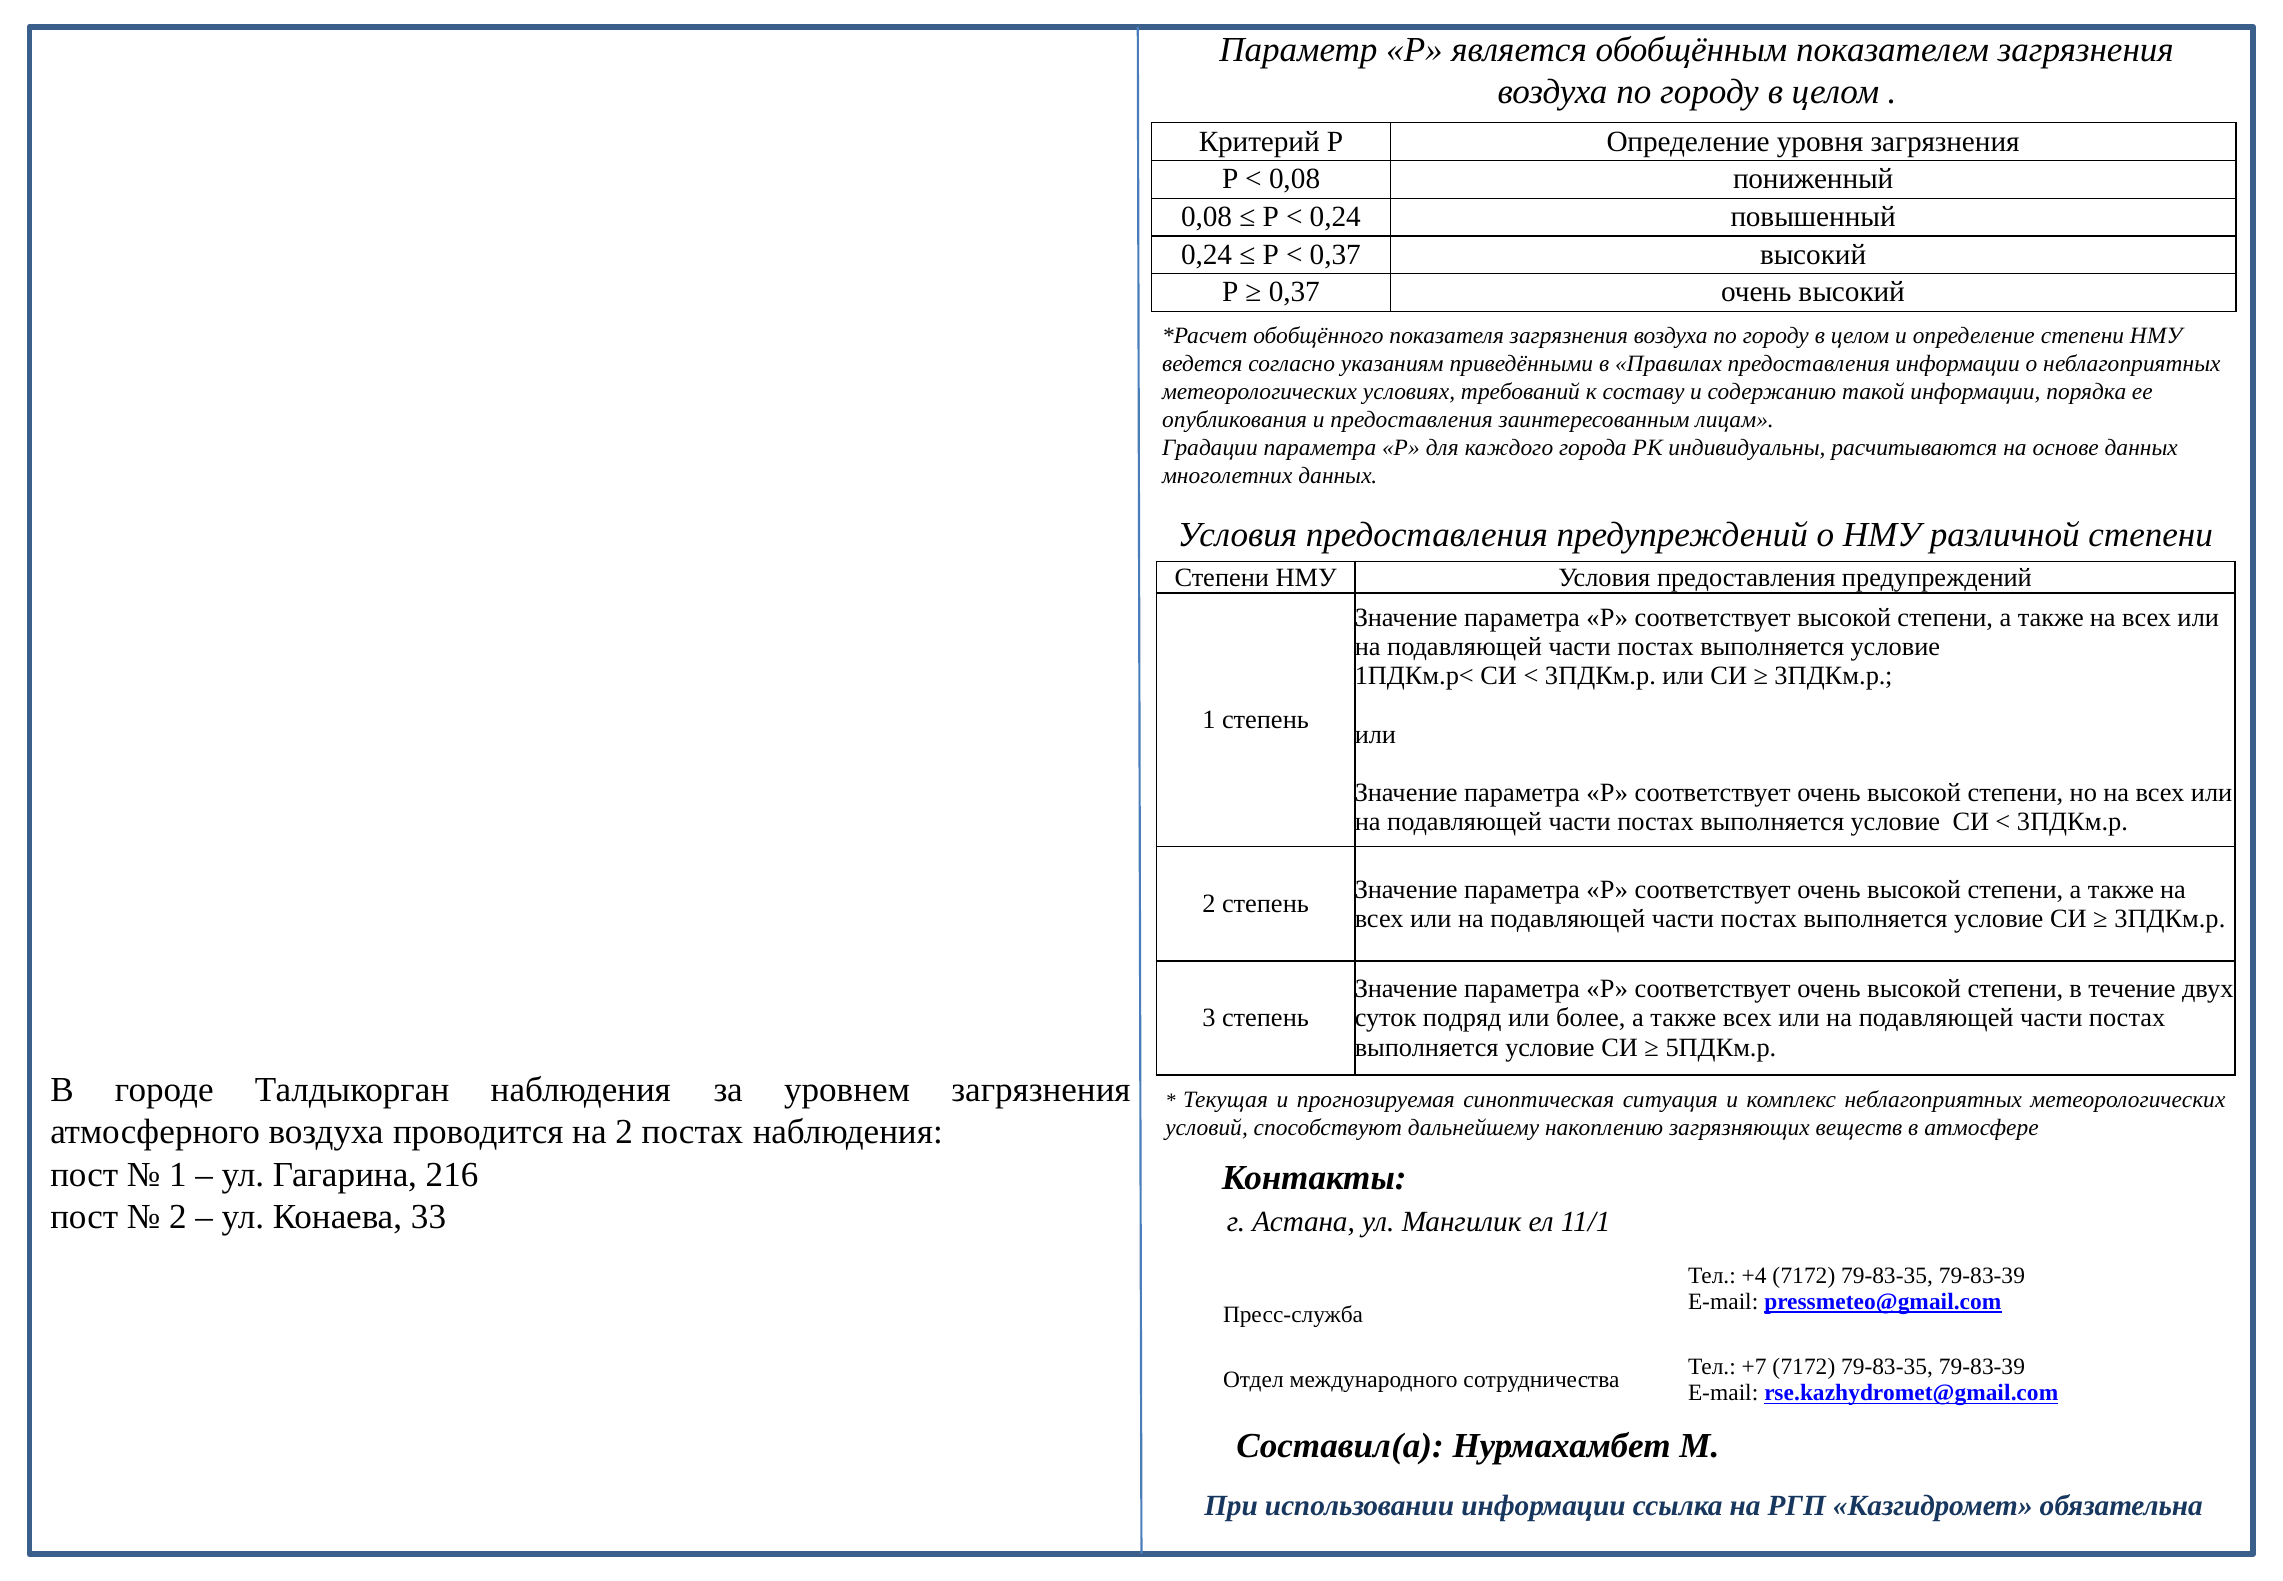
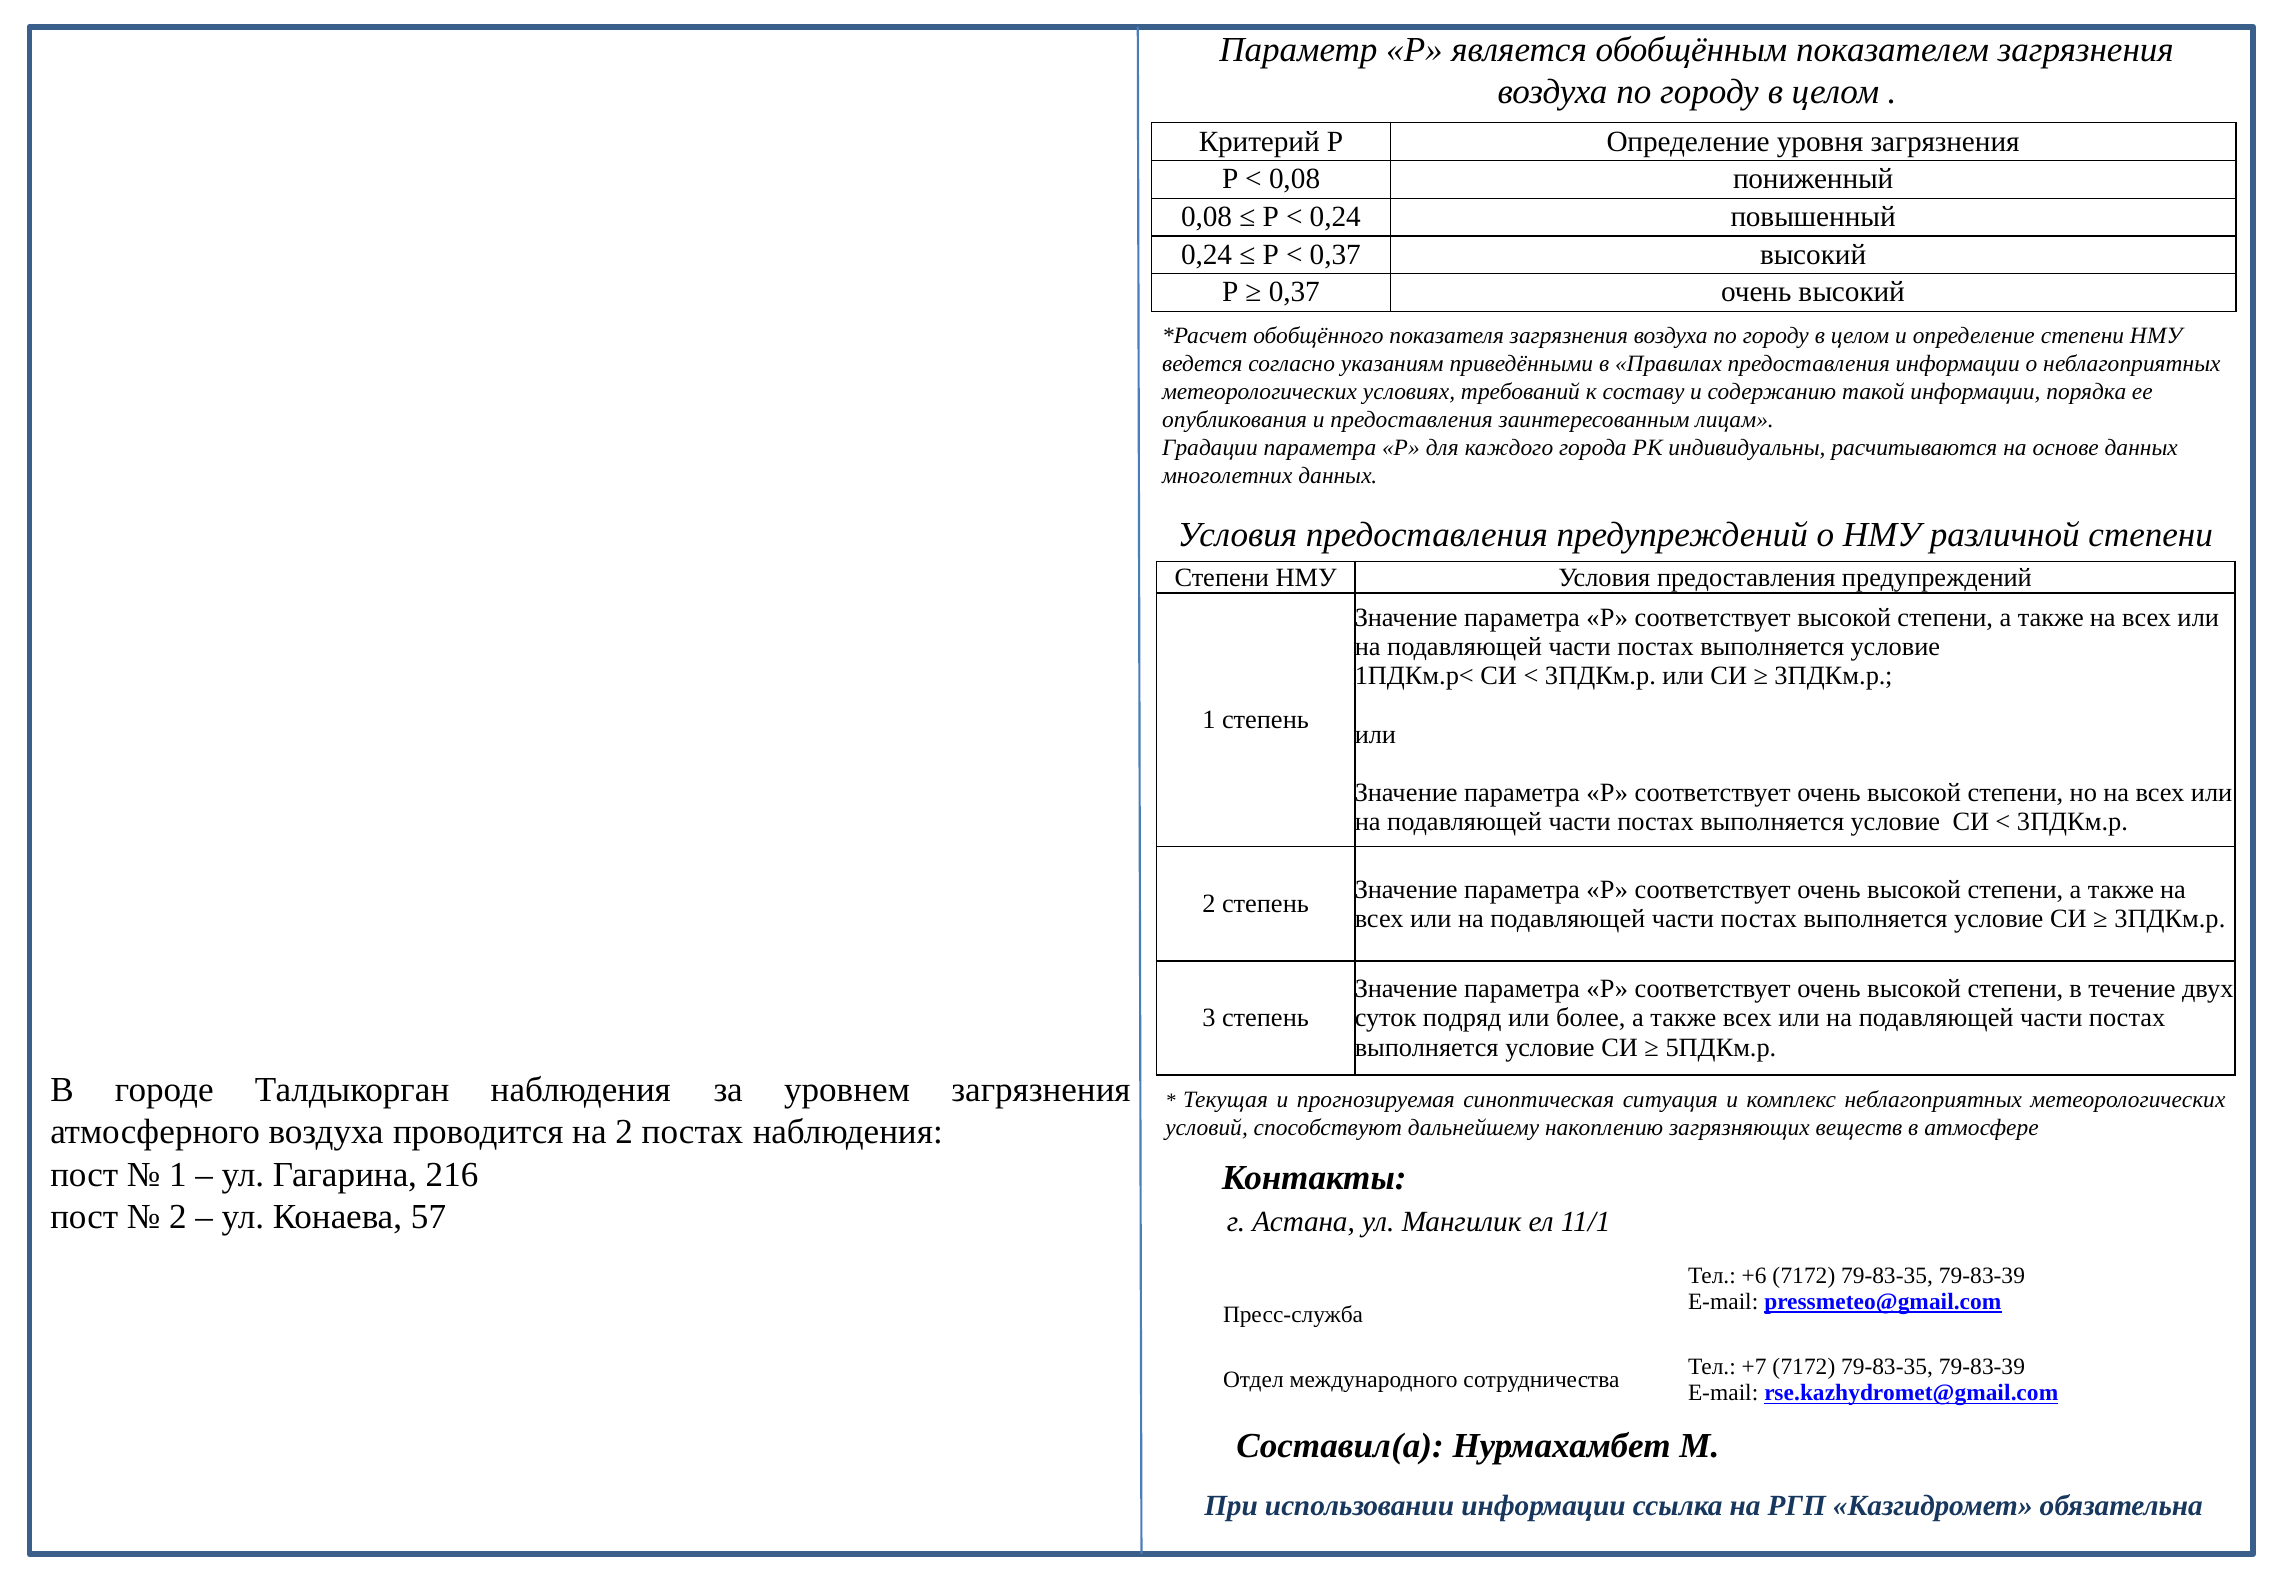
33: 33 -> 57
+4: +4 -> +6
